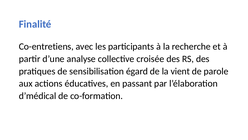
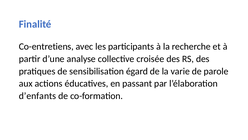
vient: vient -> varie
d’médical: d’médical -> d’enfants
